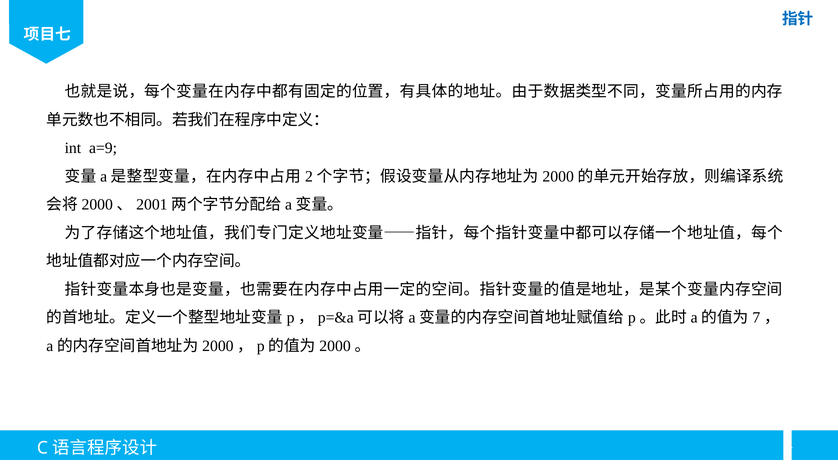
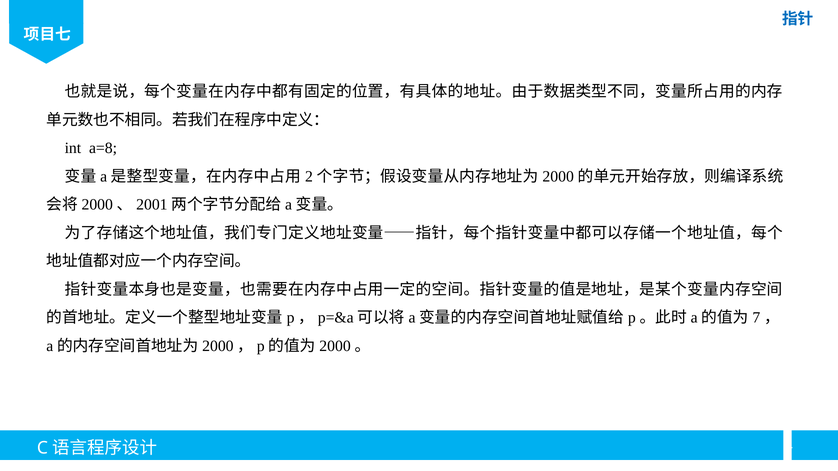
a=9: a=9 -> a=8
